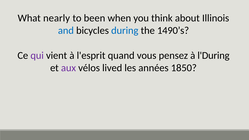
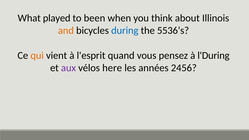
nearly: nearly -> played
and colour: blue -> orange
1490’s: 1490’s -> 5536’s
qui colour: purple -> orange
lived: lived -> here
1850: 1850 -> 2456
